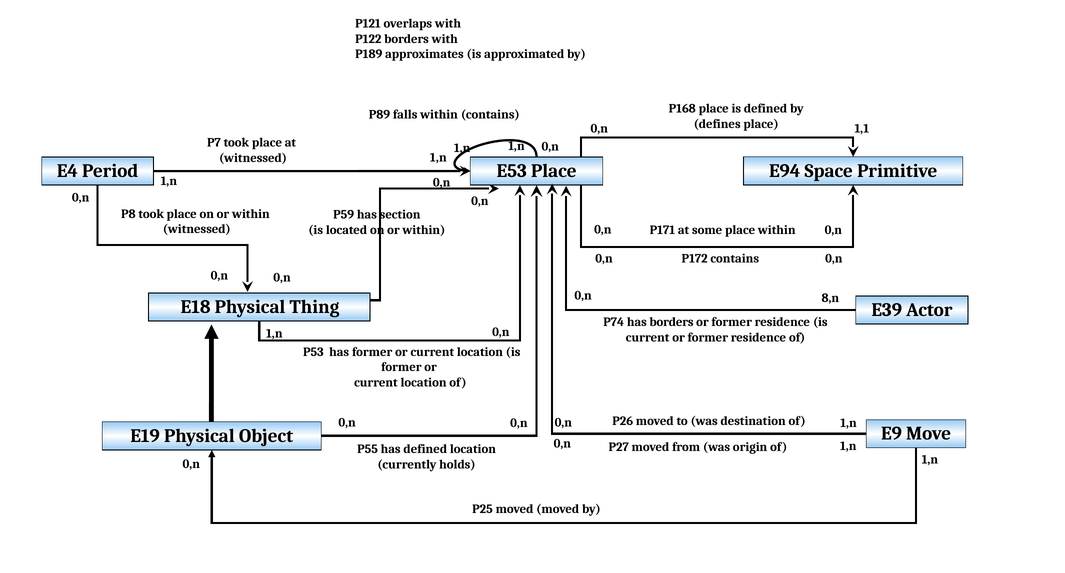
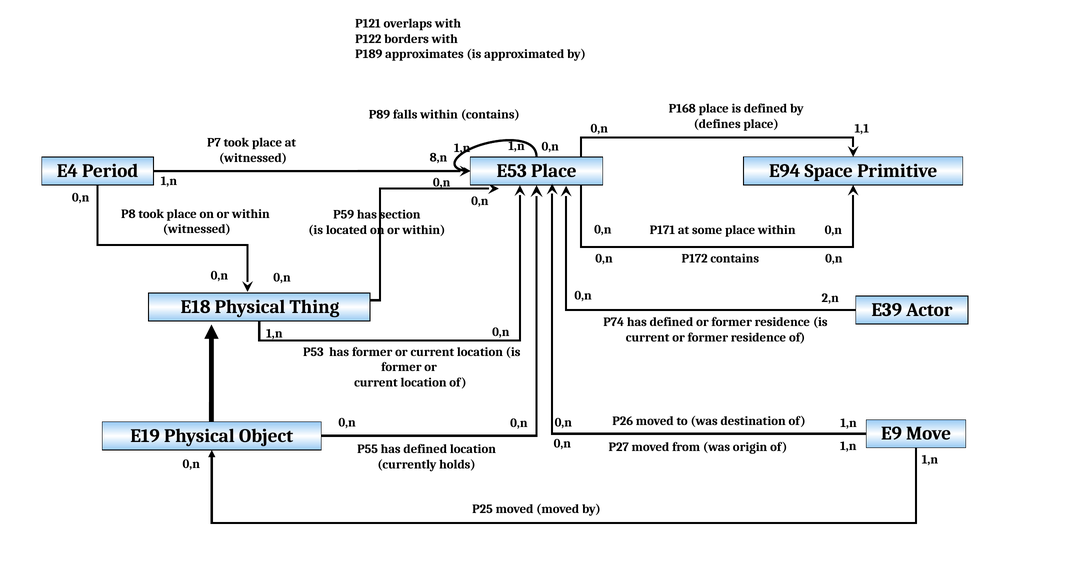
1,n at (438, 158): 1,n -> 8,n
8,n: 8,n -> 2,n
P74 has borders: borders -> defined
